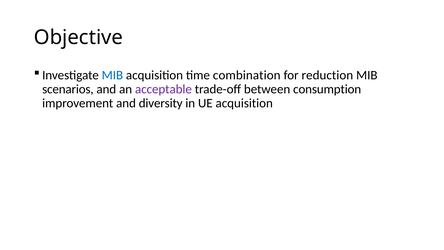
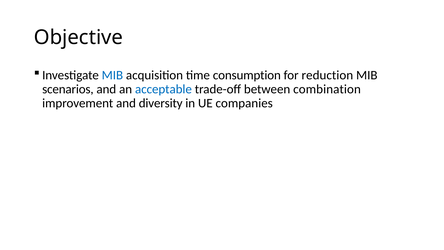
combination: combination -> consumption
acceptable colour: purple -> blue
consumption: consumption -> combination
UE acquisition: acquisition -> companies
